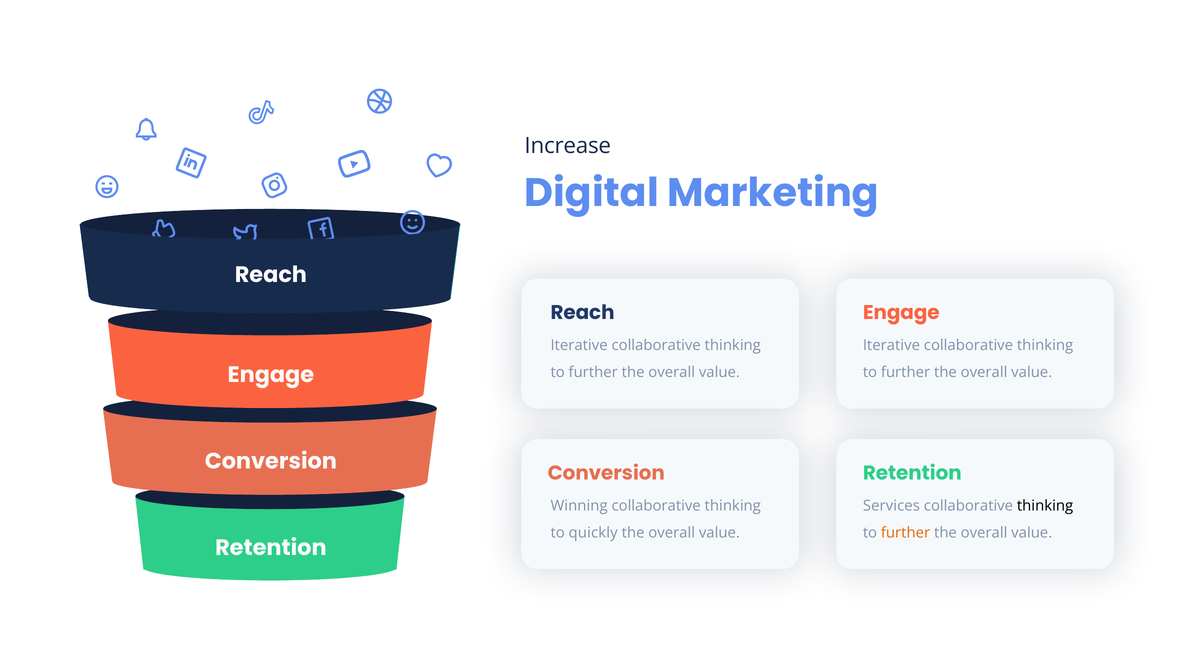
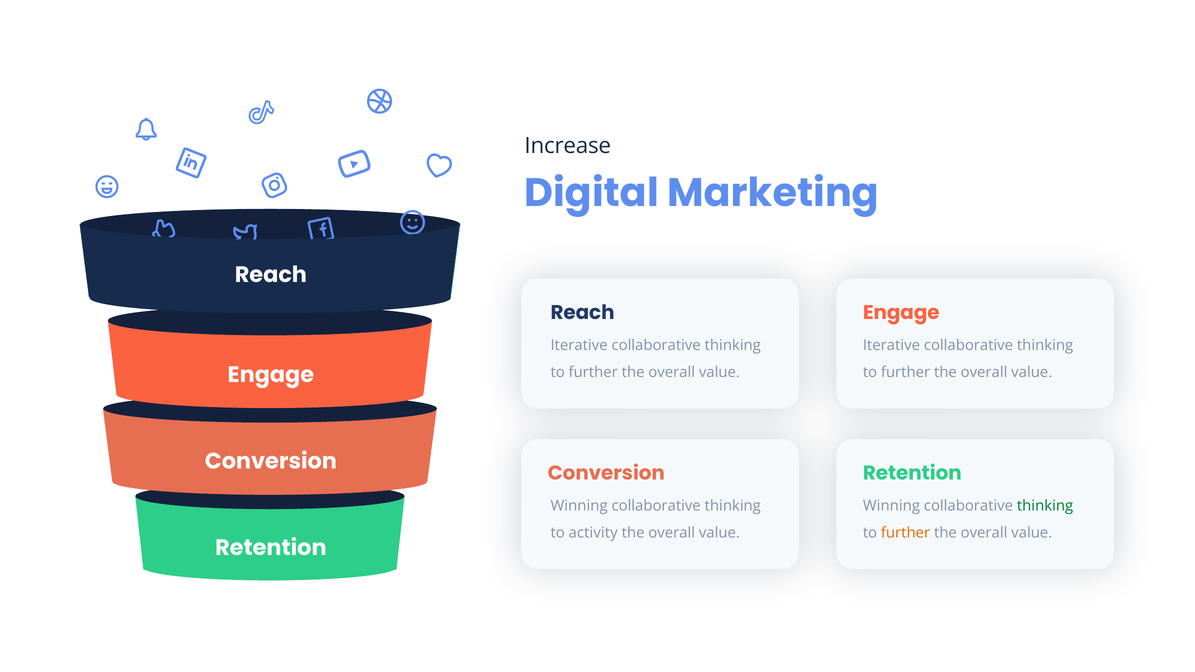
Services at (891, 506): Services -> Winning
thinking at (1045, 506) colour: black -> green
quickly: quickly -> activity
